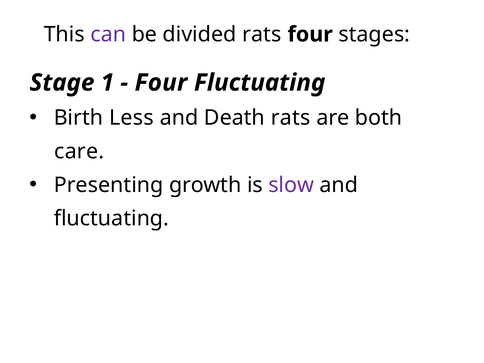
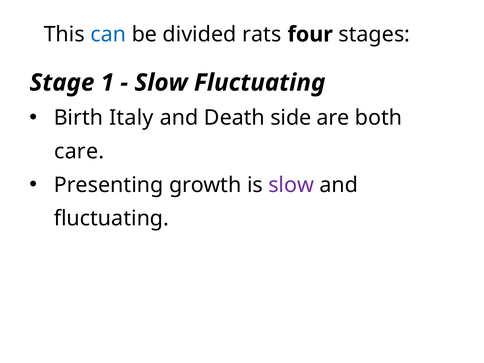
can colour: purple -> blue
Four at (161, 83): Four -> Slow
Less: Less -> Italy
Death rats: rats -> side
